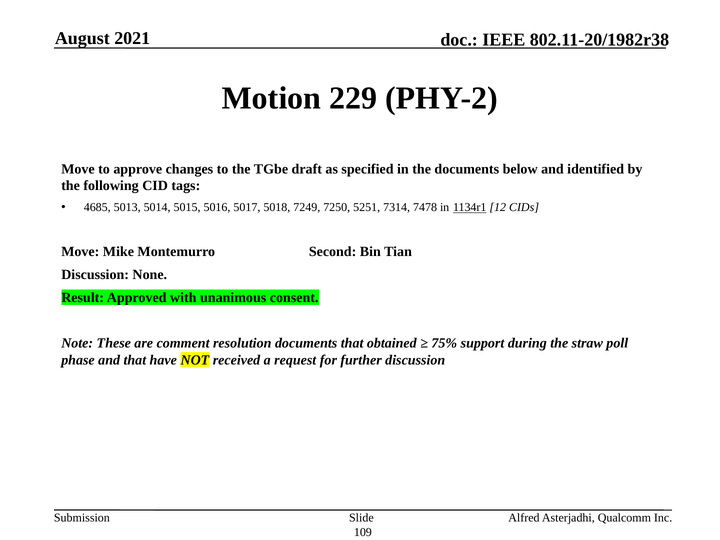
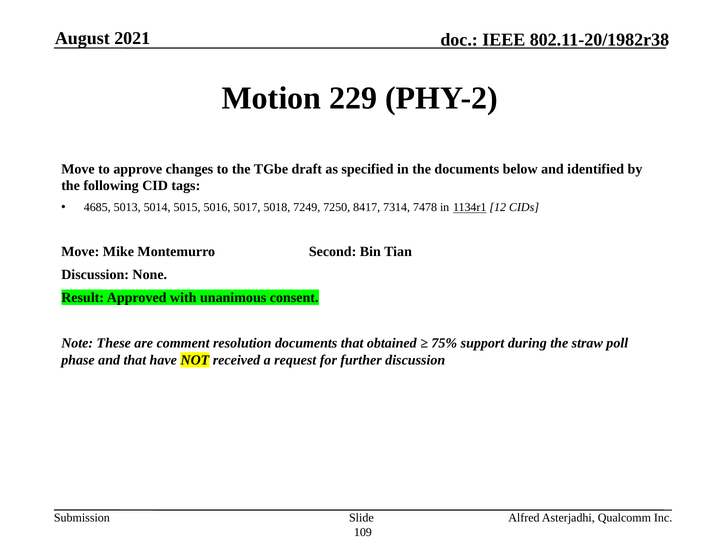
5251: 5251 -> 8417
